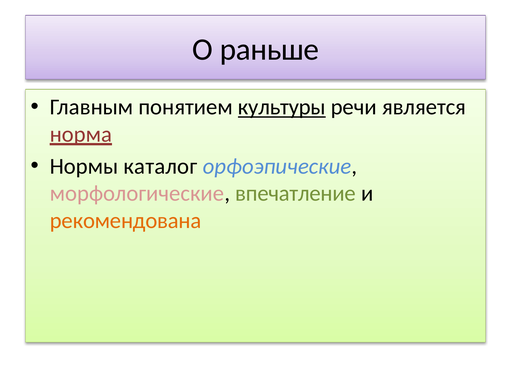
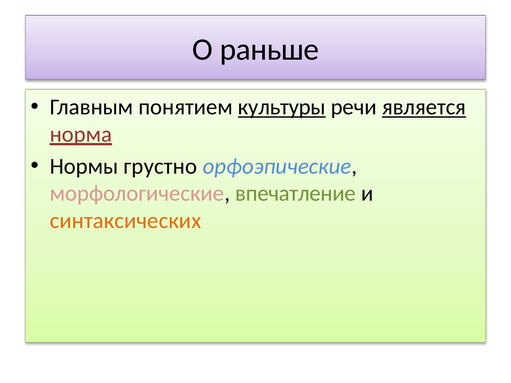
является underline: none -> present
каталог: каталог -> грустно
рекомендована: рекомендована -> синтаксических
